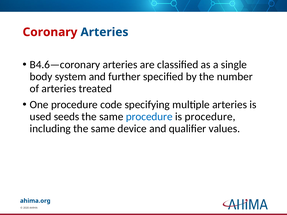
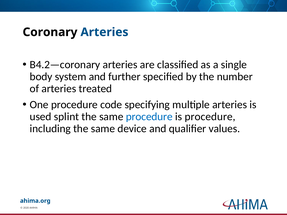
Coronary colour: red -> black
B4.6—coronary: B4.6—coronary -> B4.2—coronary
seeds: seeds -> splint
